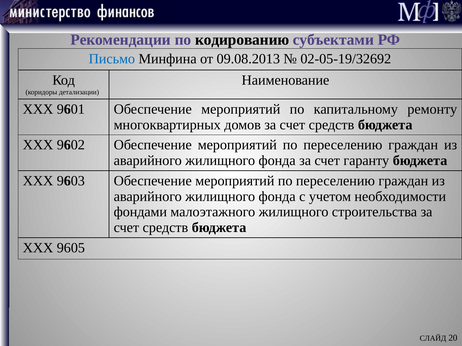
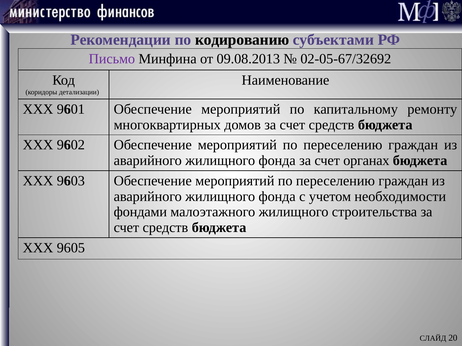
Письмо colour: blue -> purple
02-05-19/32692: 02-05-19/32692 -> 02-05-67/32692
гаранту: гаранту -> органах
